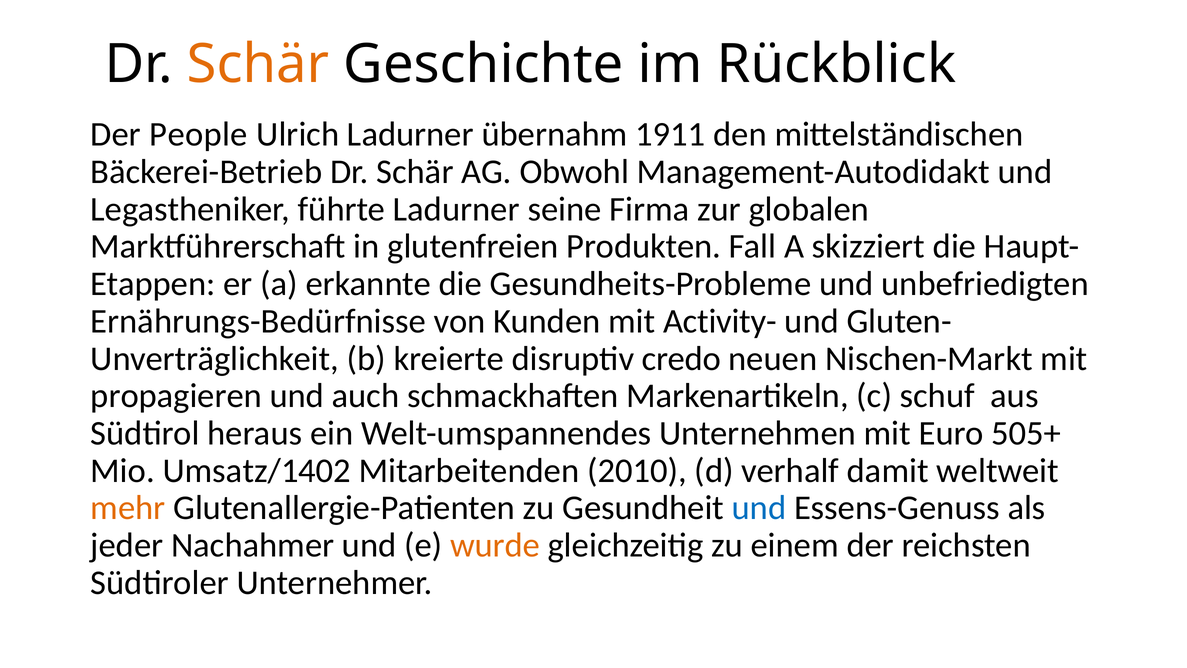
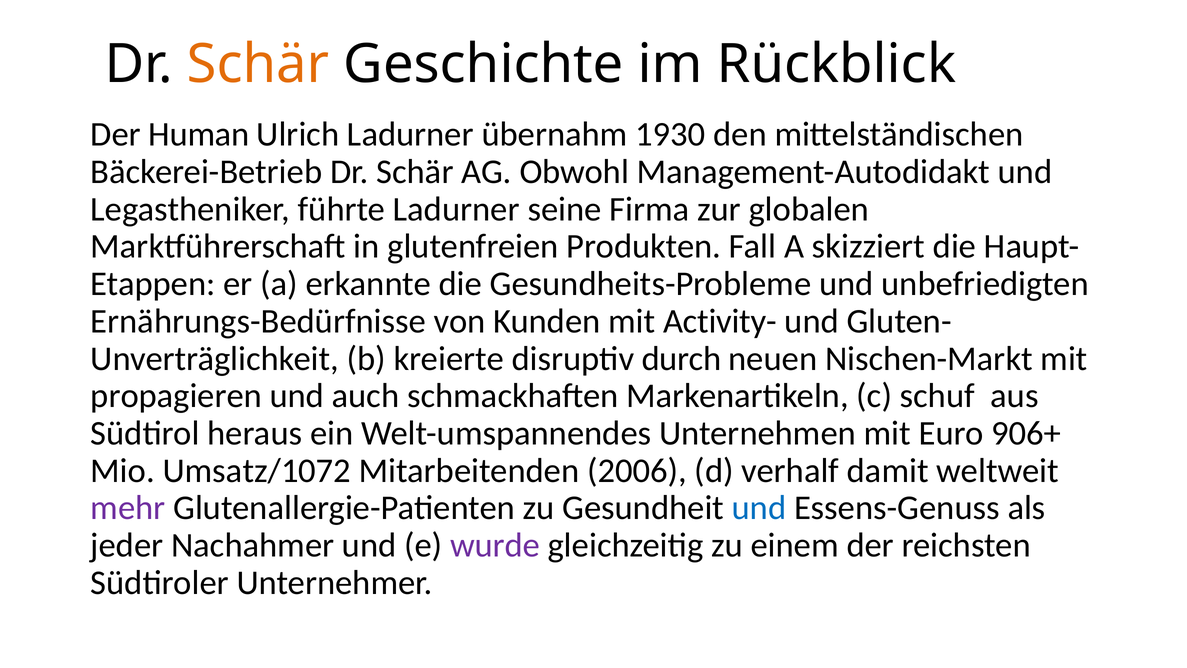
People: People -> Human
1911: 1911 -> 1930
credo: credo -> durch
505+: 505+ -> 906+
Umsatz/1402: Umsatz/1402 -> Umsatz/1072
2010: 2010 -> 2006
mehr colour: orange -> purple
wurde colour: orange -> purple
